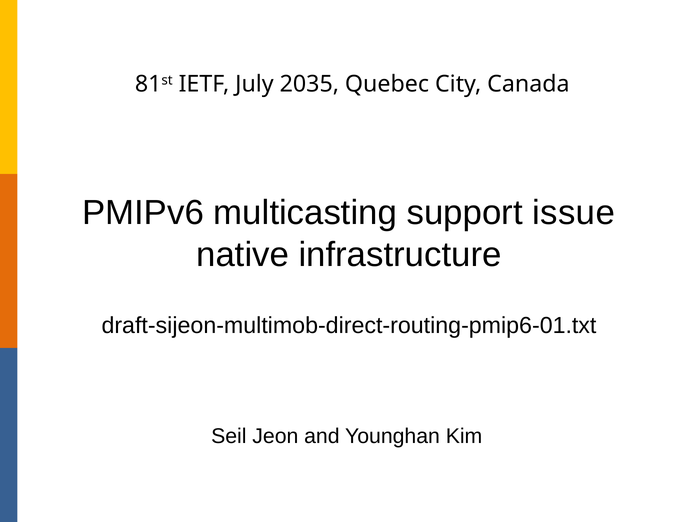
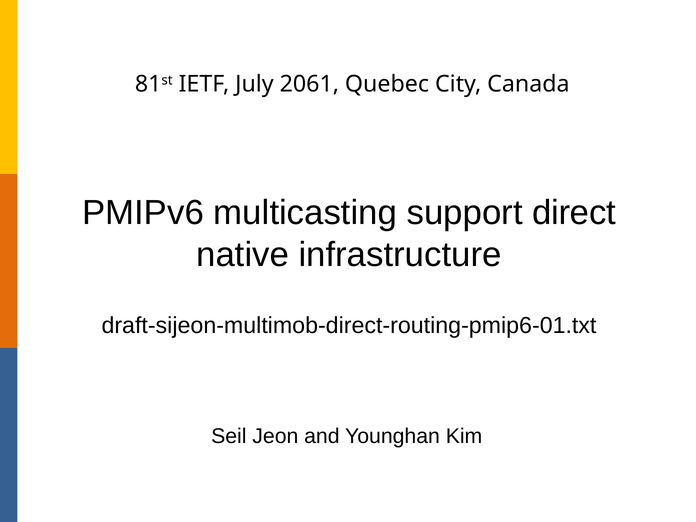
2035: 2035 -> 2061
issue: issue -> direct
